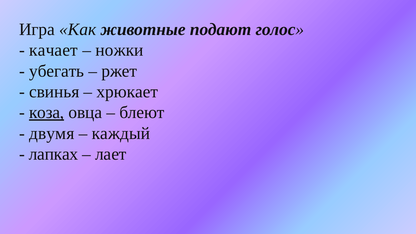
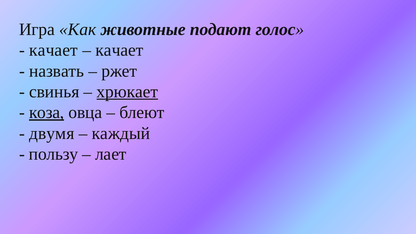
ножки at (120, 50): ножки -> качает
убегать: убегать -> назвать
хрюкает underline: none -> present
лапках: лапках -> пользу
